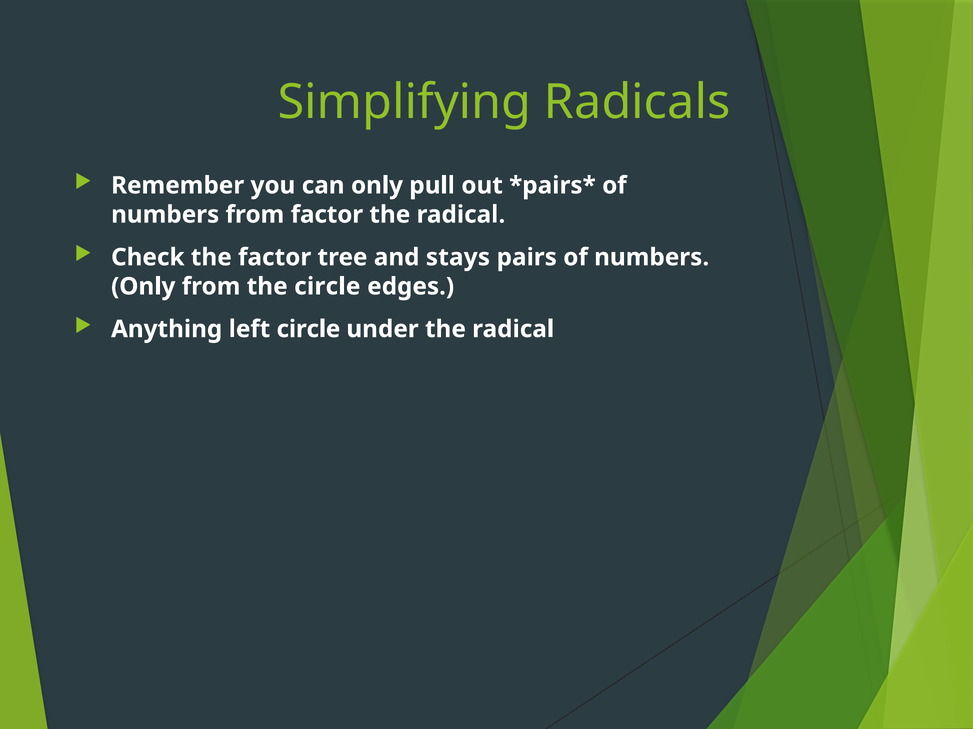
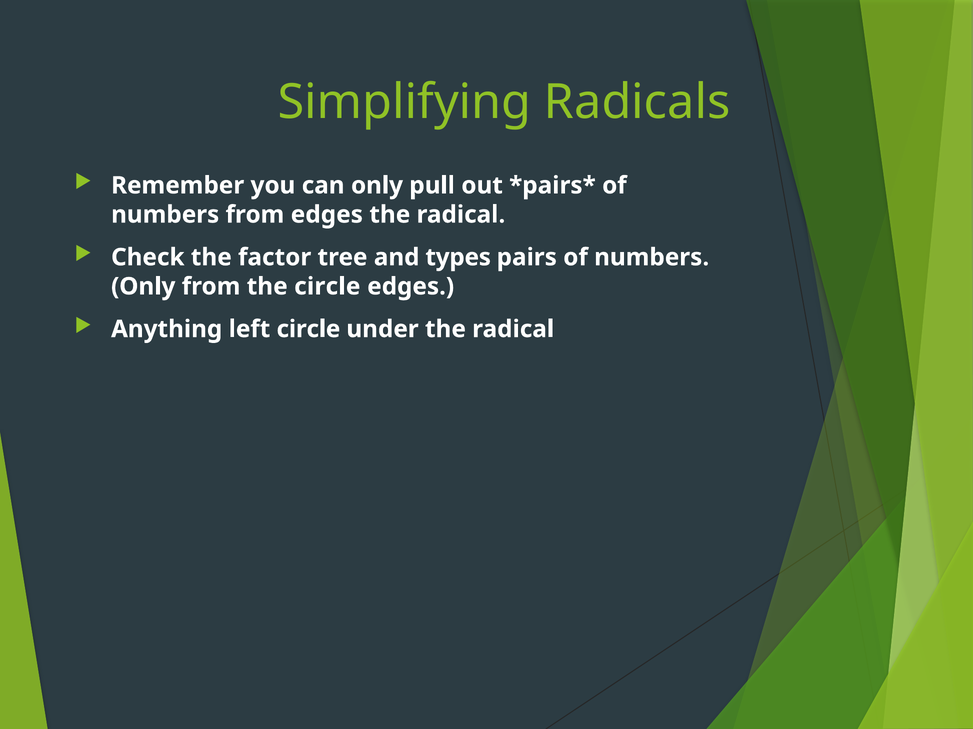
from factor: factor -> edges
stays: stays -> types
